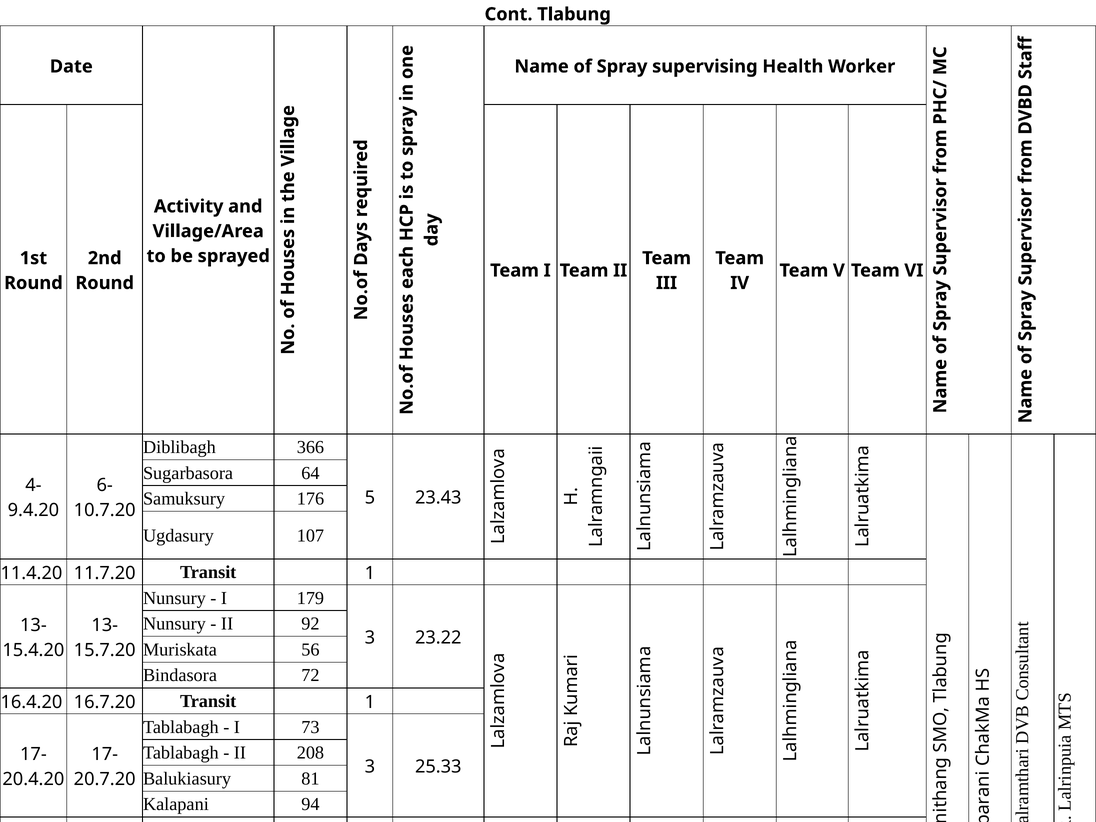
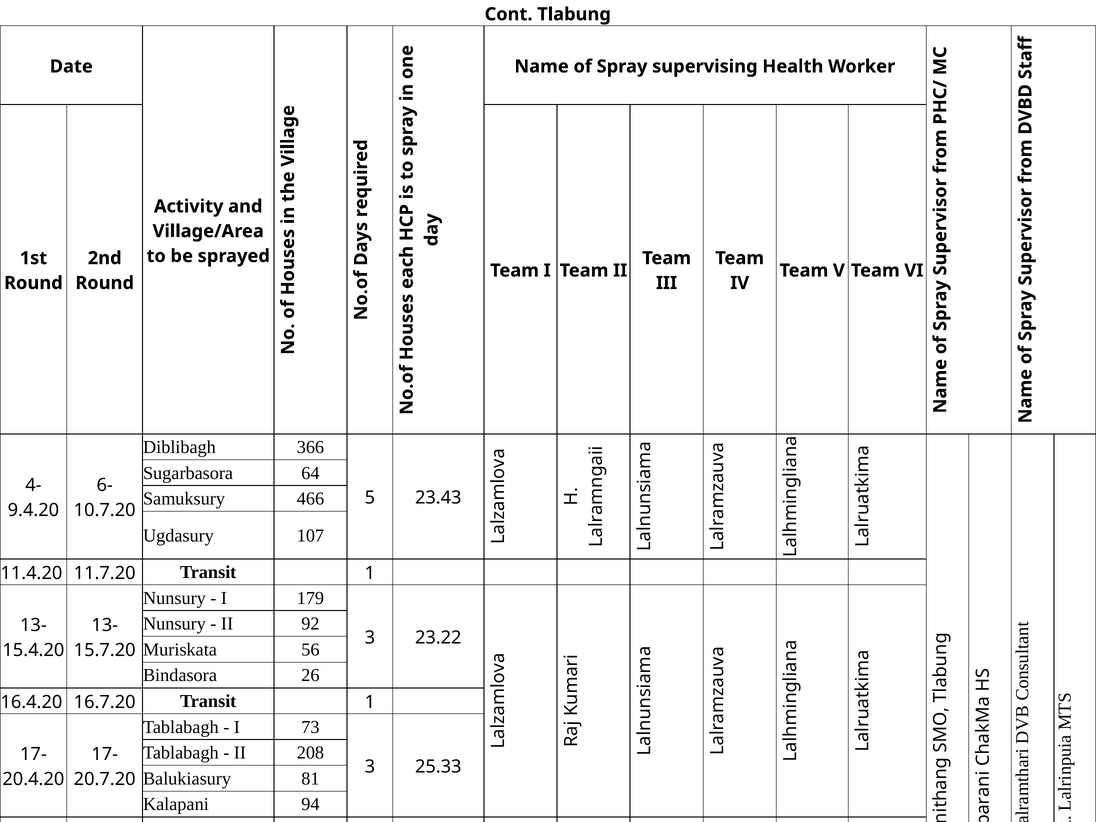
176: 176 -> 466
72: 72 -> 26
